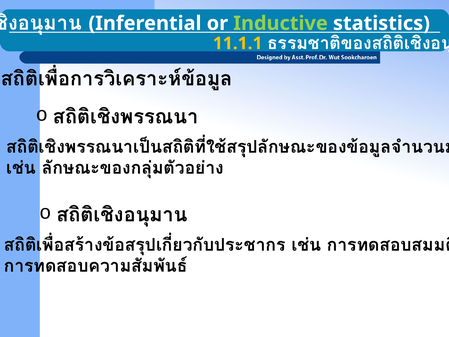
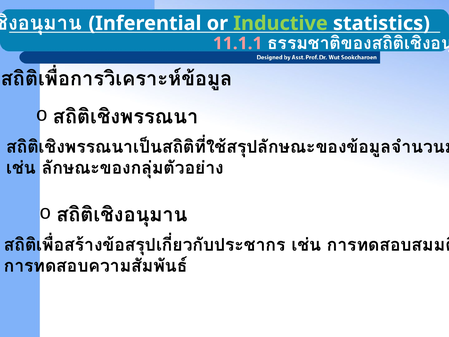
11.1.1 colour: yellow -> pink
